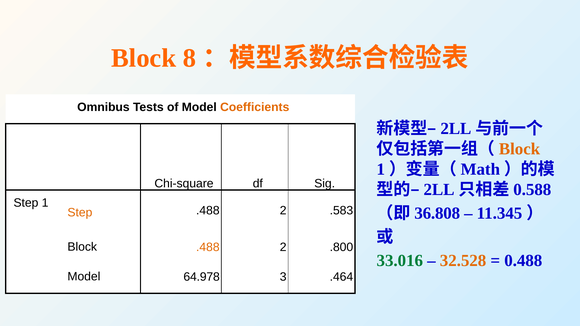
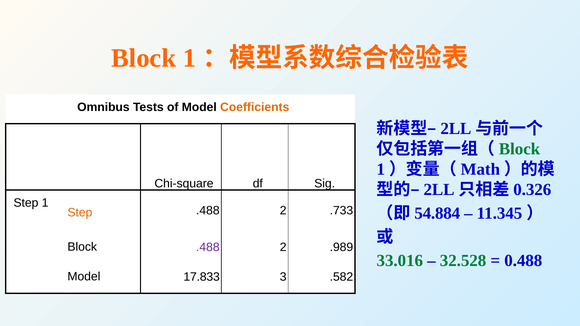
8 at (190, 58): 8 -> 1
Block at (520, 149) colour: orange -> green
0.588: 0.588 -> 0.326
36.808: 36.808 -> 54.884
.583: .583 -> .733
.488 at (208, 247) colour: orange -> purple
.800: .800 -> .989
32.528 colour: orange -> green
64.978: 64.978 -> 17.833
.464: .464 -> .582
